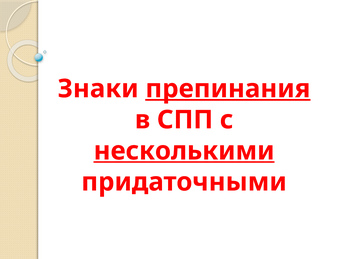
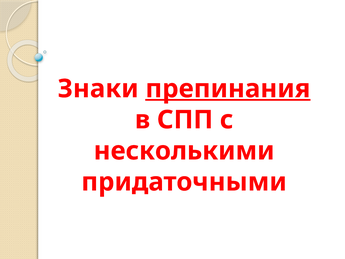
несколькими underline: present -> none
